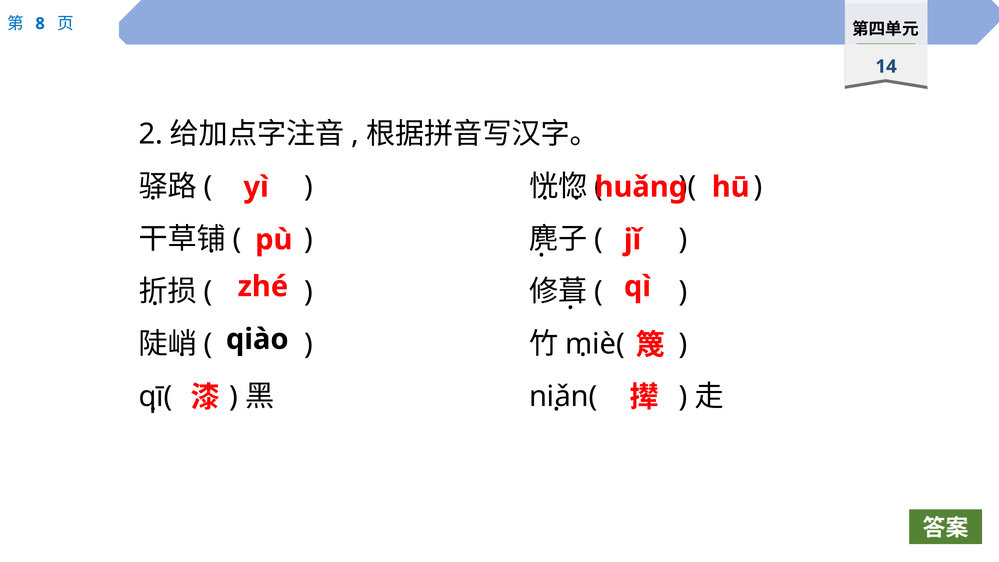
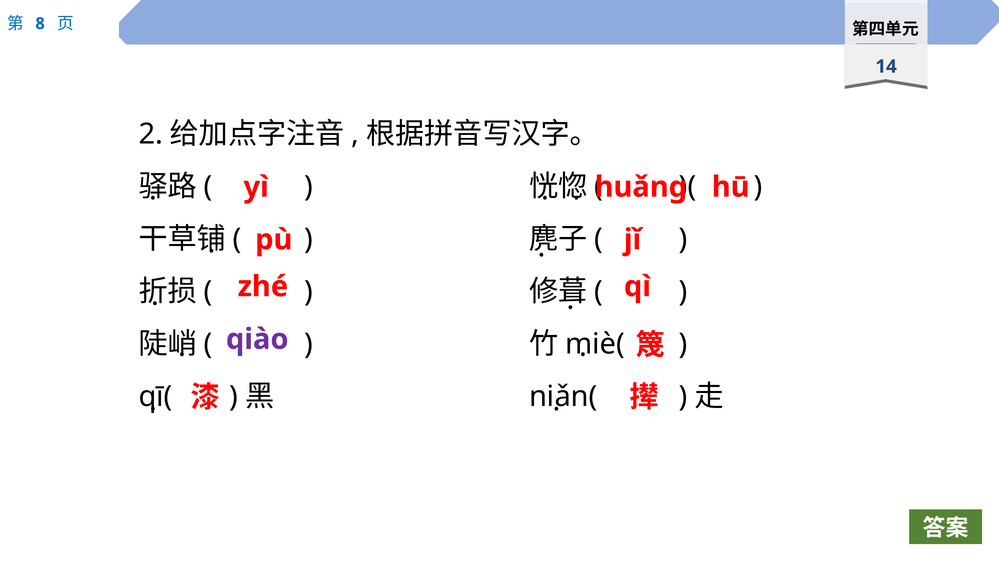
qiào colour: black -> purple
